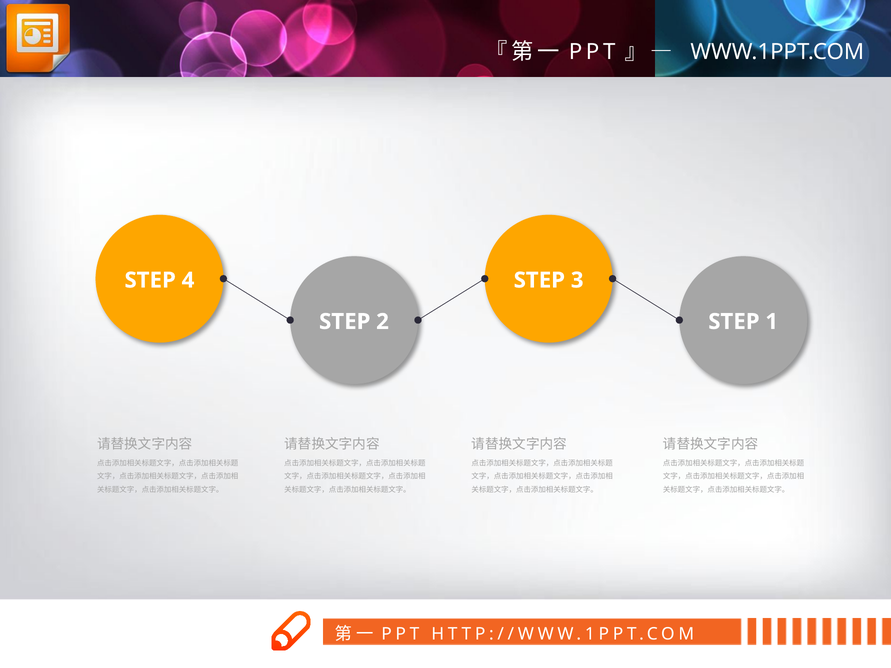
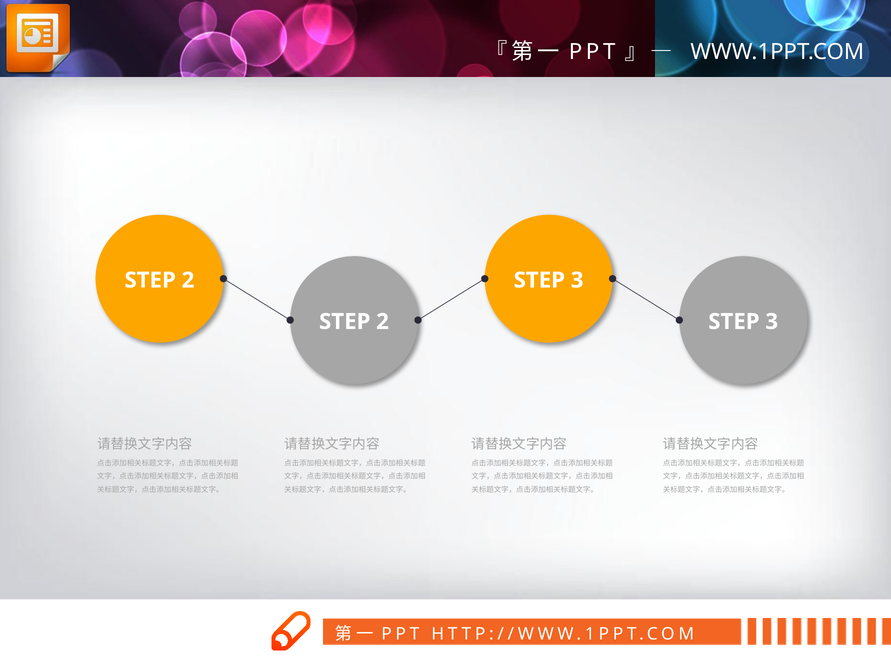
4 at (188, 280): 4 -> 2
1 at (772, 322): 1 -> 3
